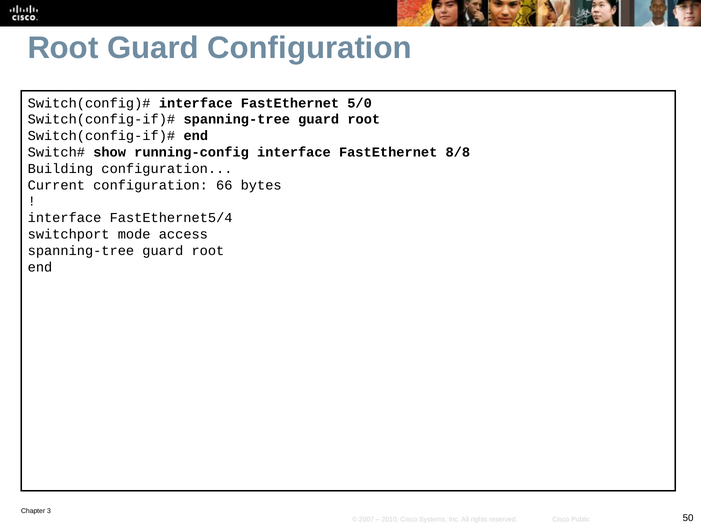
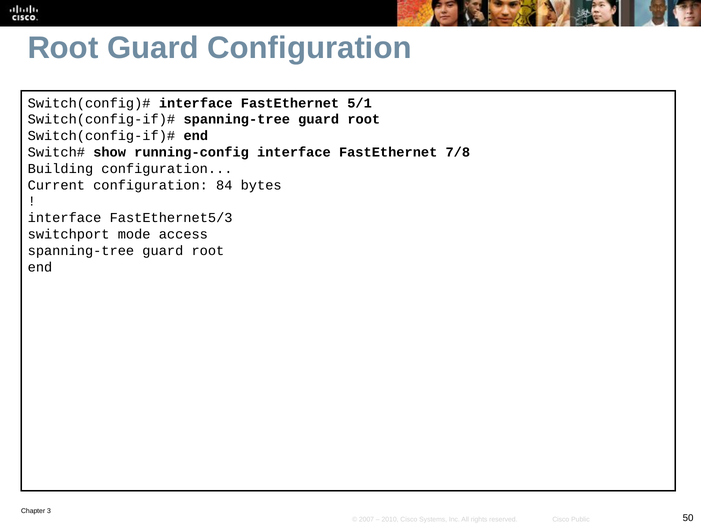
5/0: 5/0 -> 5/1
8/8: 8/8 -> 7/8
66: 66 -> 84
FastEthernet5/4: FastEthernet5/4 -> FastEthernet5/3
